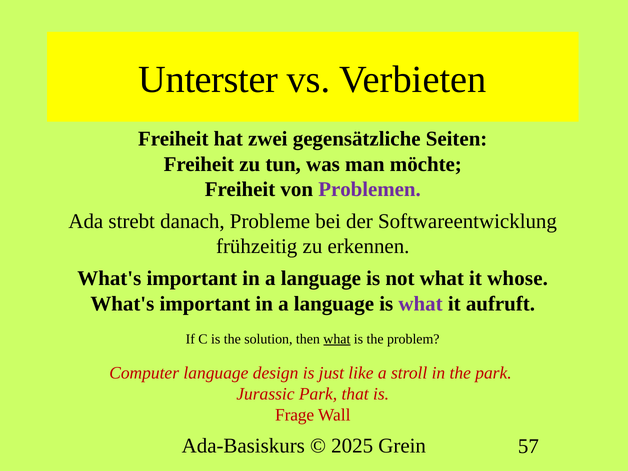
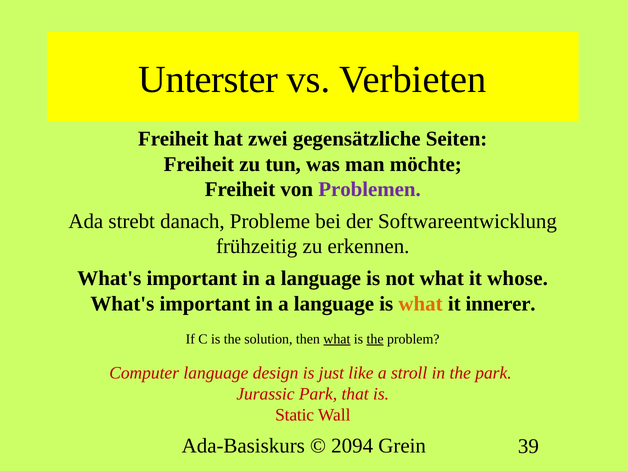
what at (421, 304) colour: purple -> orange
aufruft: aufruft -> innerer
the at (375, 339) underline: none -> present
Frage: Frage -> Static
2025: 2025 -> 2094
57: 57 -> 39
